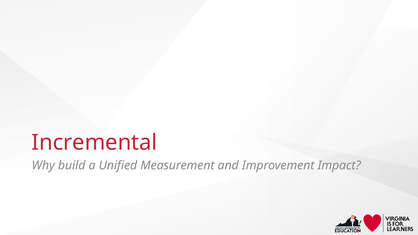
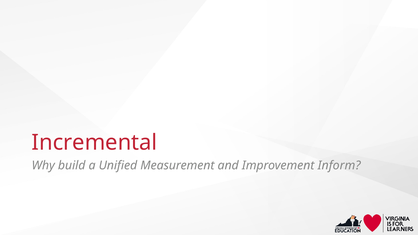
Impact: Impact -> Inform
